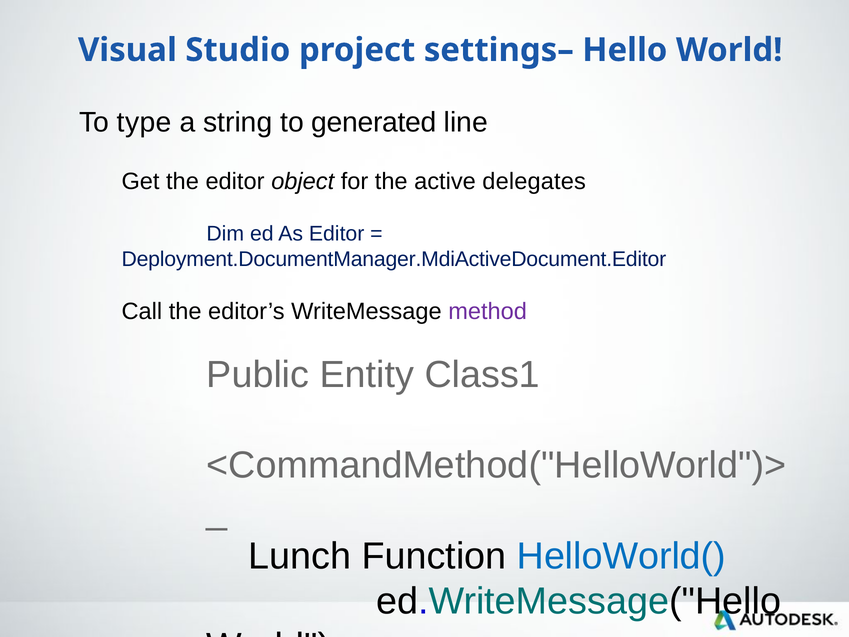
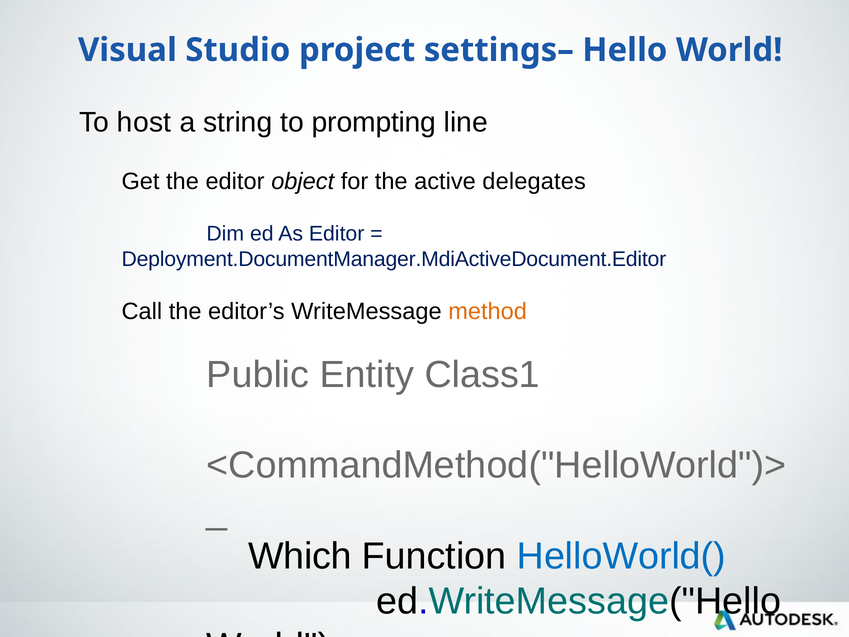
type: type -> host
generated: generated -> prompting
method colour: purple -> orange
Lunch: Lunch -> Which
